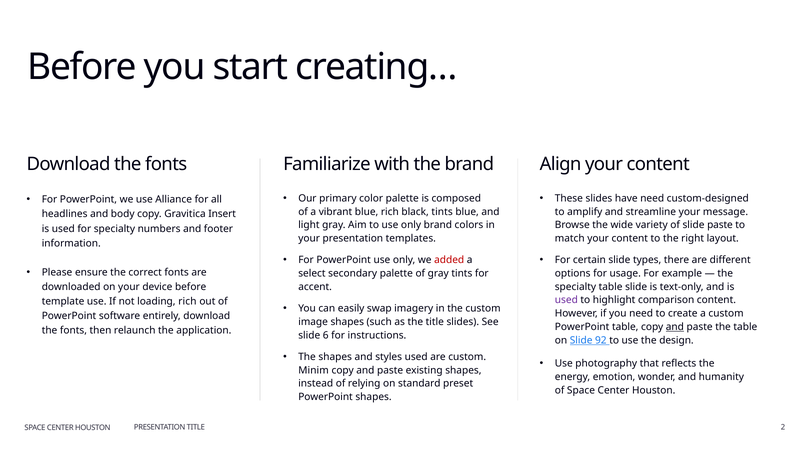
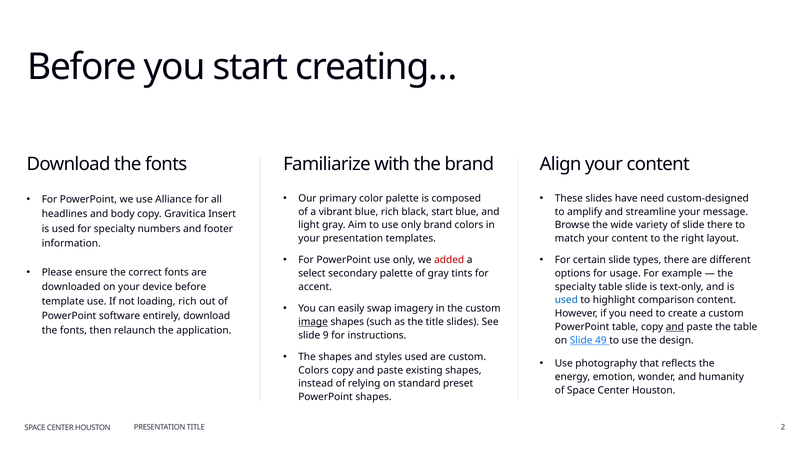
black tints: tints -> start
slide paste: paste -> there
used at (566, 300) colour: purple -> blue
image underline: none -> present
6: 6 -> 9
92: 92 -> 49
Minim at (314, 370): Minim -> Colors
